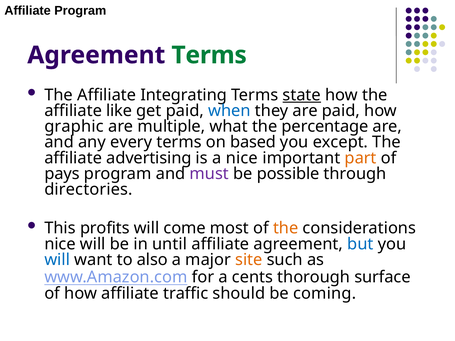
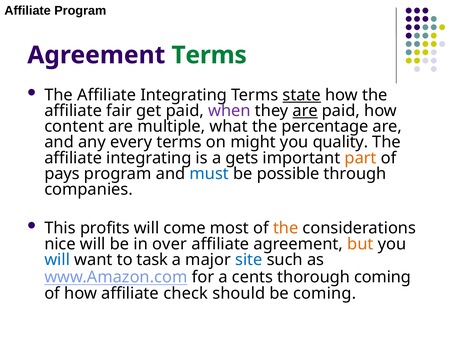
like: like -> fair
when colour: blue -> purple
are at (305, 111) underline: none -> present
graphic: graphic -> content
based: based -> might
except: except -> quality
advertising at (149, 158): advertising -> integrating
a nice: nice -> gets
must colour: purple -> blue
directories: directories -> companies
until: until -> over
but colour: blue -> orange
also: also -> task
site colour: orange -> blue
thorough surface: surface -> coming
traffic: traffic -> check
